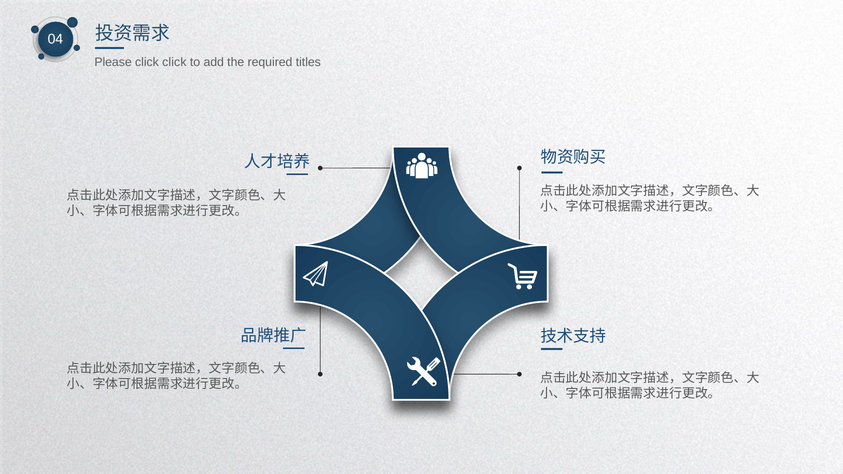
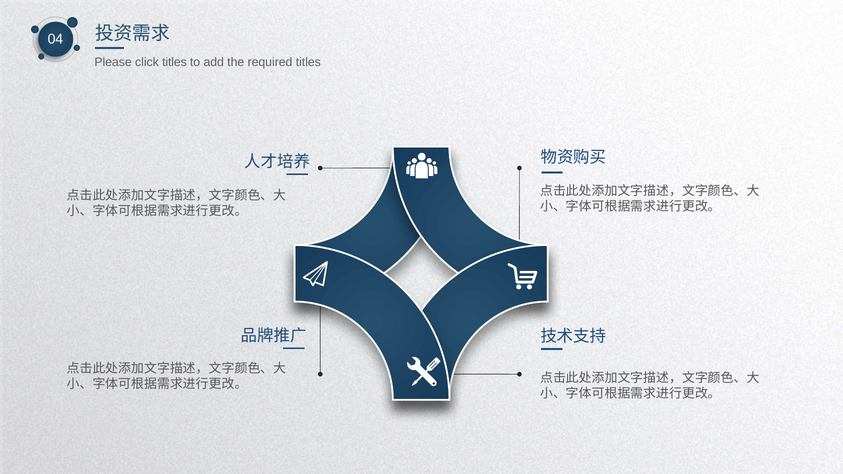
click click: click -> titles
